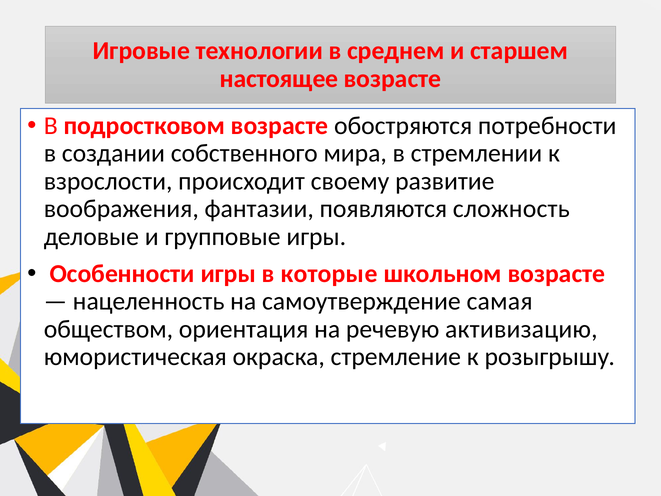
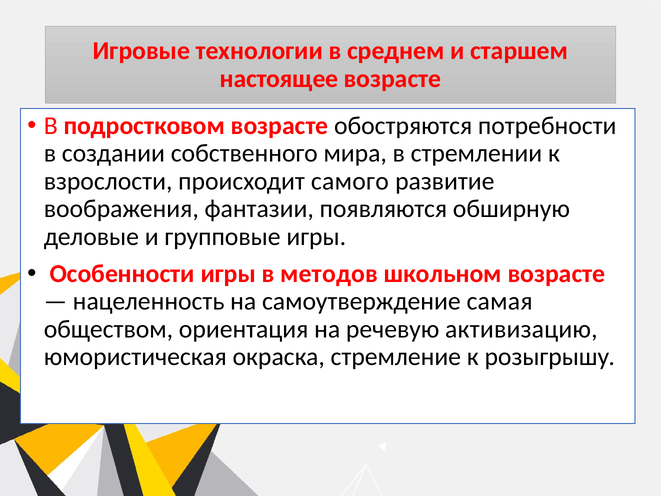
своему: своему -> самого
сложность: сложность -> обширную
которые: которые -> методов
